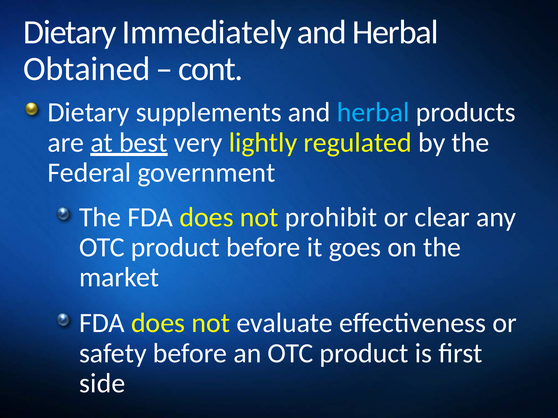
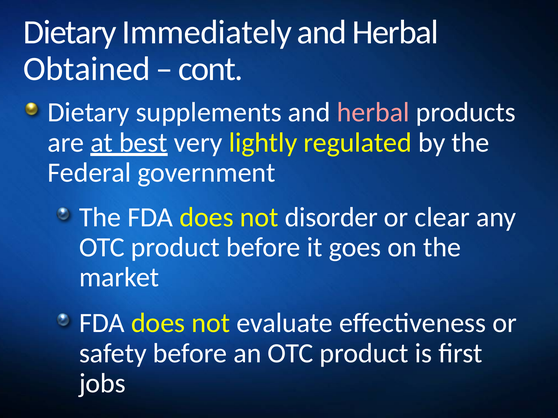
herbal at (373, 113) colour: light blue -> pink
prohibit: prohibit -> disorder
side: side -> jobs
